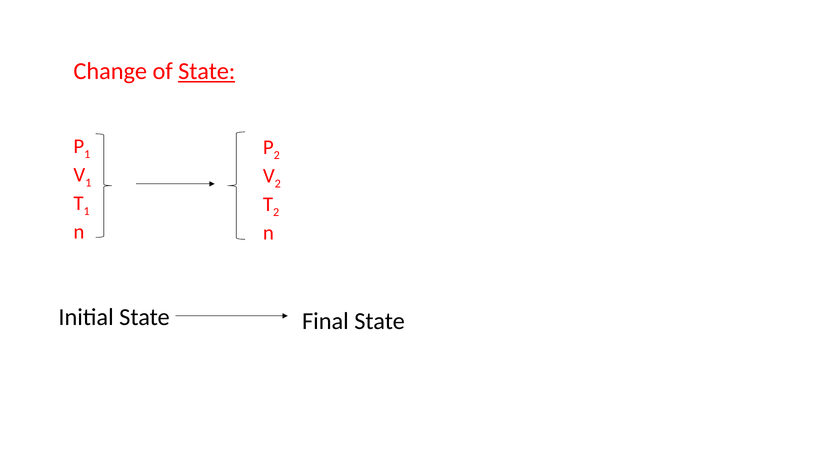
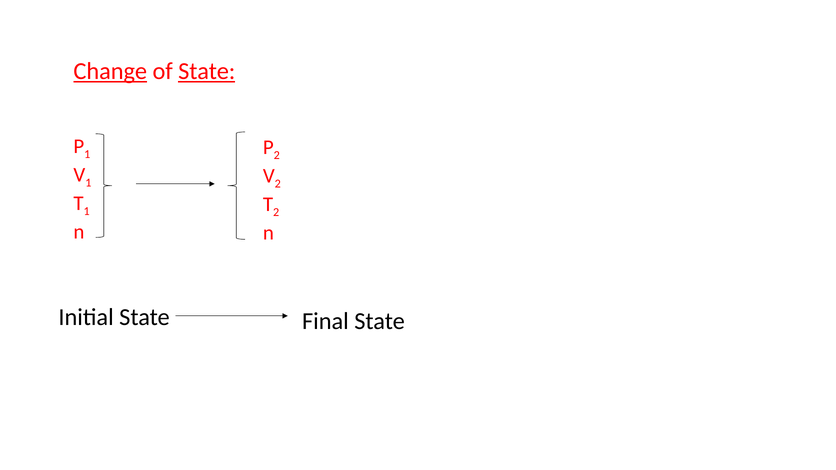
Change underline: none -> present
